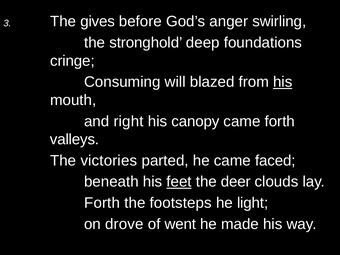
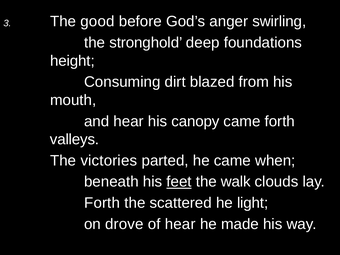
gives: gives -> good
cringe: cringe -> height
will: will -> dirt
his at (283, 82) underline: present -> none
and right: right -> hear
faced: faced -> when
deer: deer -> walk
footsteps: footsteps -> scattered
of went: went -> hear
